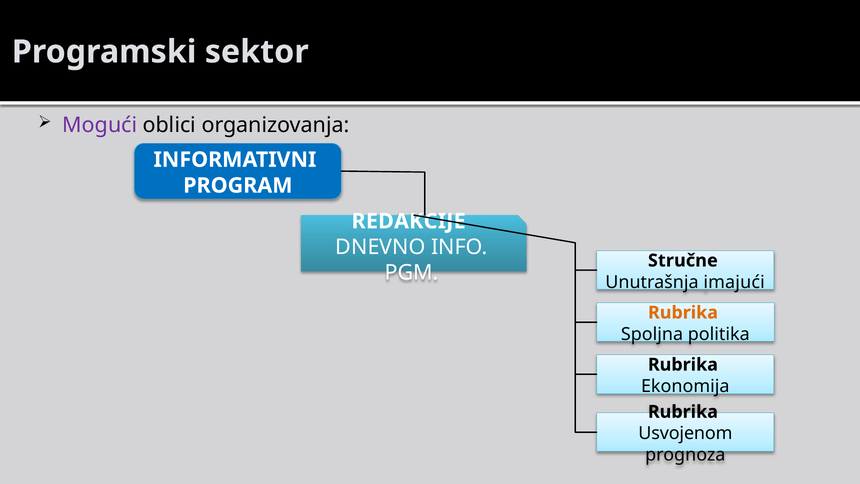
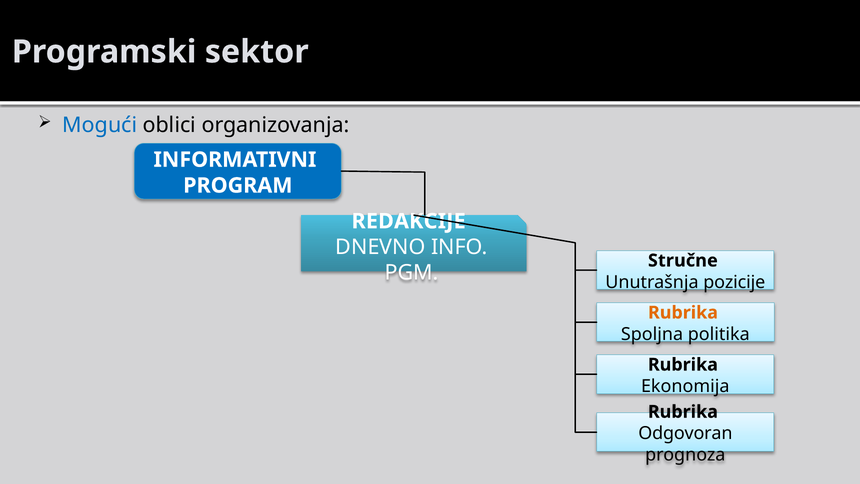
Mogući colour: purple -> blue
imajući: imajući -> pozicije
Usvojenom: Usvojenom -> Odgovoran
